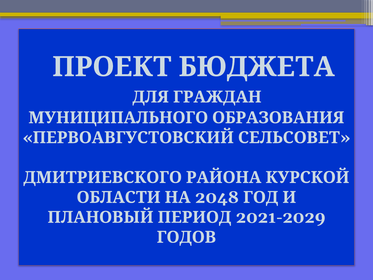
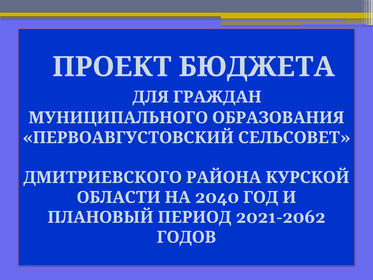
2048: 2048 -> 2040
2021-2029: 2021-2029 -> 2021-2062
